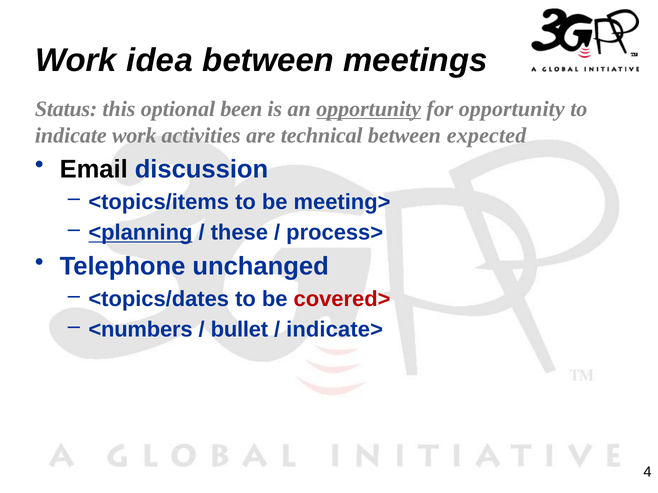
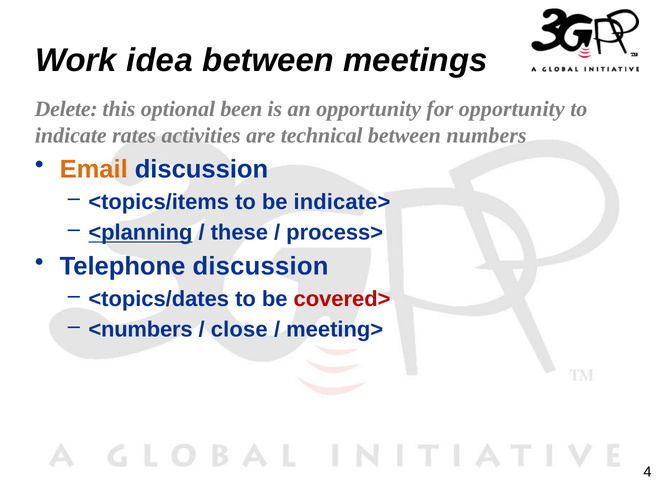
Status: Status -> Delete
opportunity at (369, 109) underline: present -> none
indicate work: work -> rates
expected: expected -> numbers
Email colour: black -> orange
meeting>: meeting> -> indicate>
Telephone unchanged: unchanged -> discussion
bullet: bullet -> close
indicate>: indicate> -> meeting>
